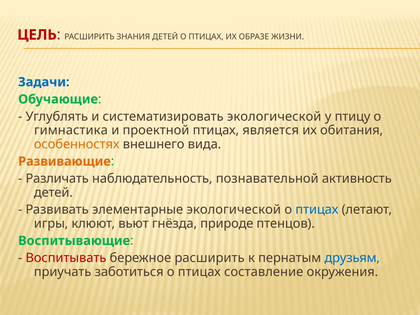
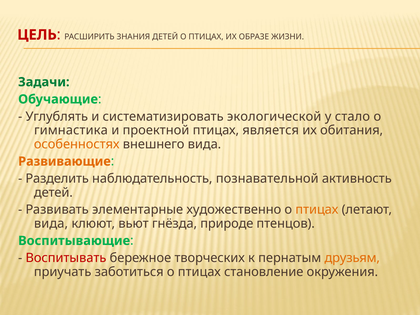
Задачи colour: blue -> green
птицу: птицу -> стало
Различать: Различать -> Разделить
элементарные экологической: экологической -> художественно
птицах at (317, 210) colour: blue -> orange
игры at (51, 224): игры -> вида
бережное расширить: расширить -> творческих
друзьям colour: blue -> orange
составление: составление -> становление
